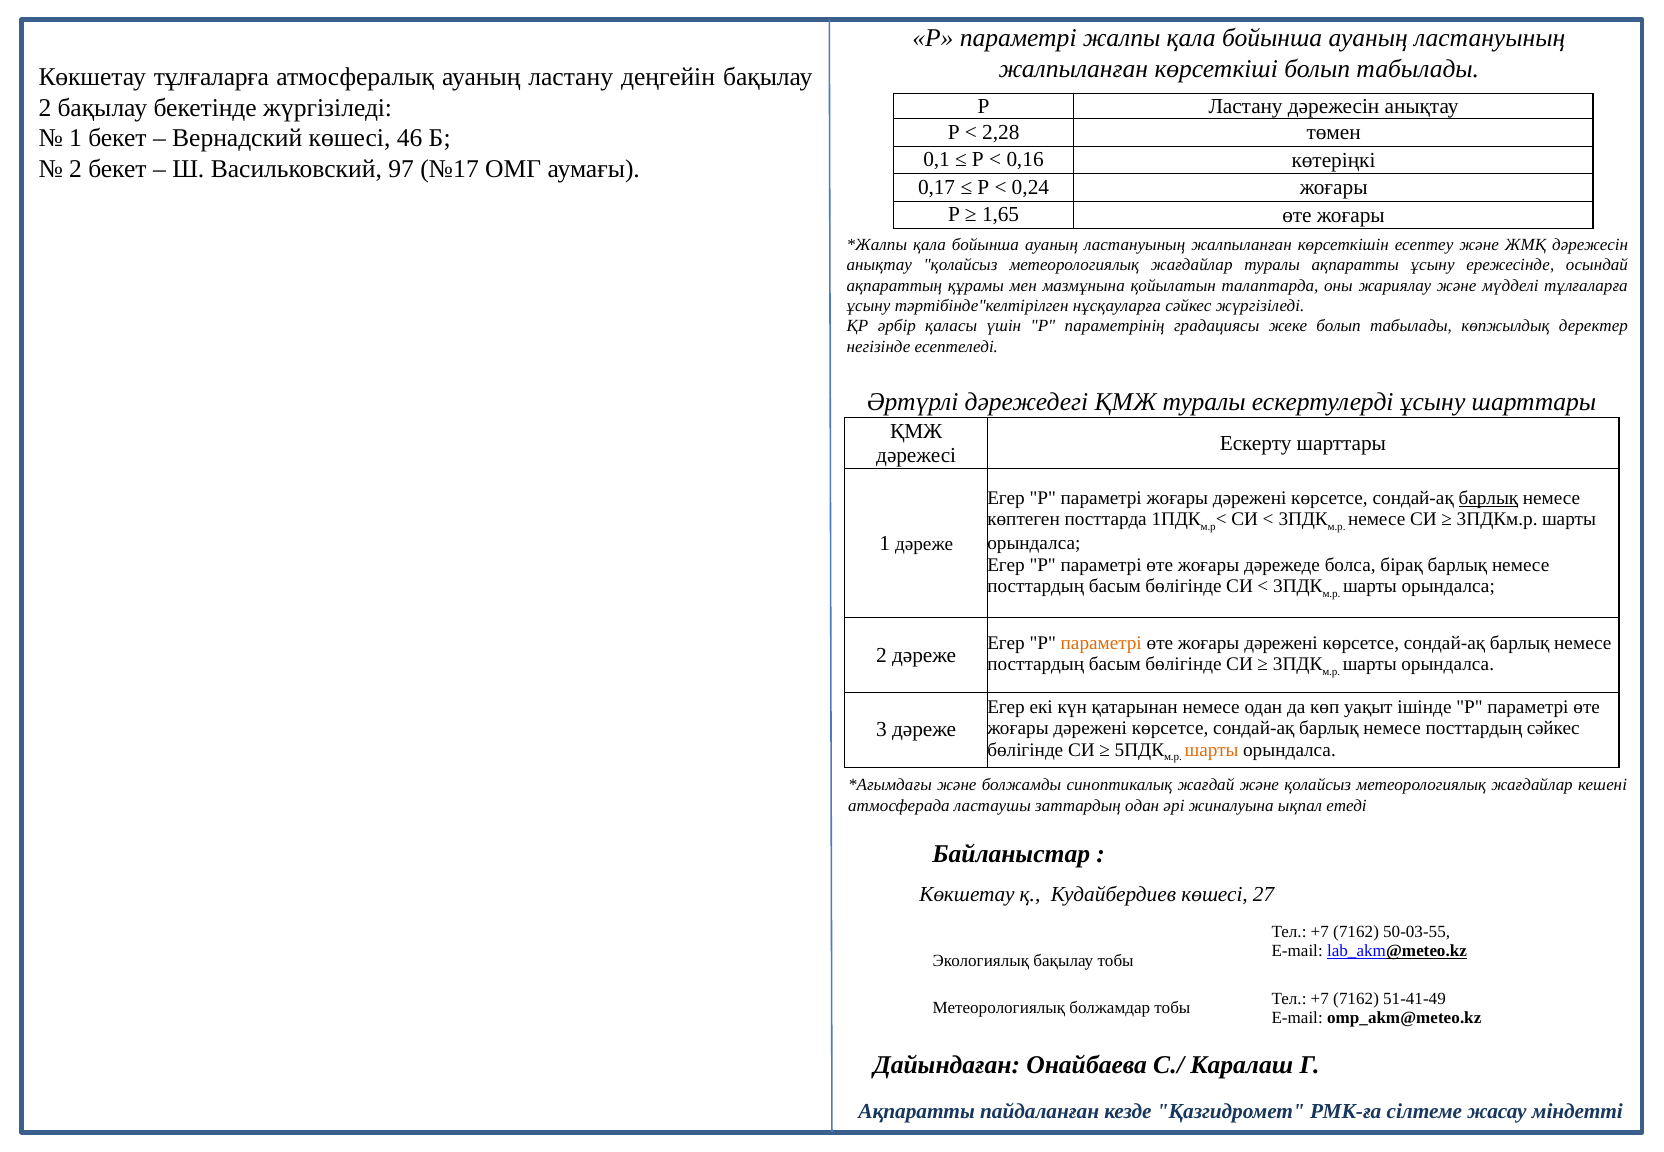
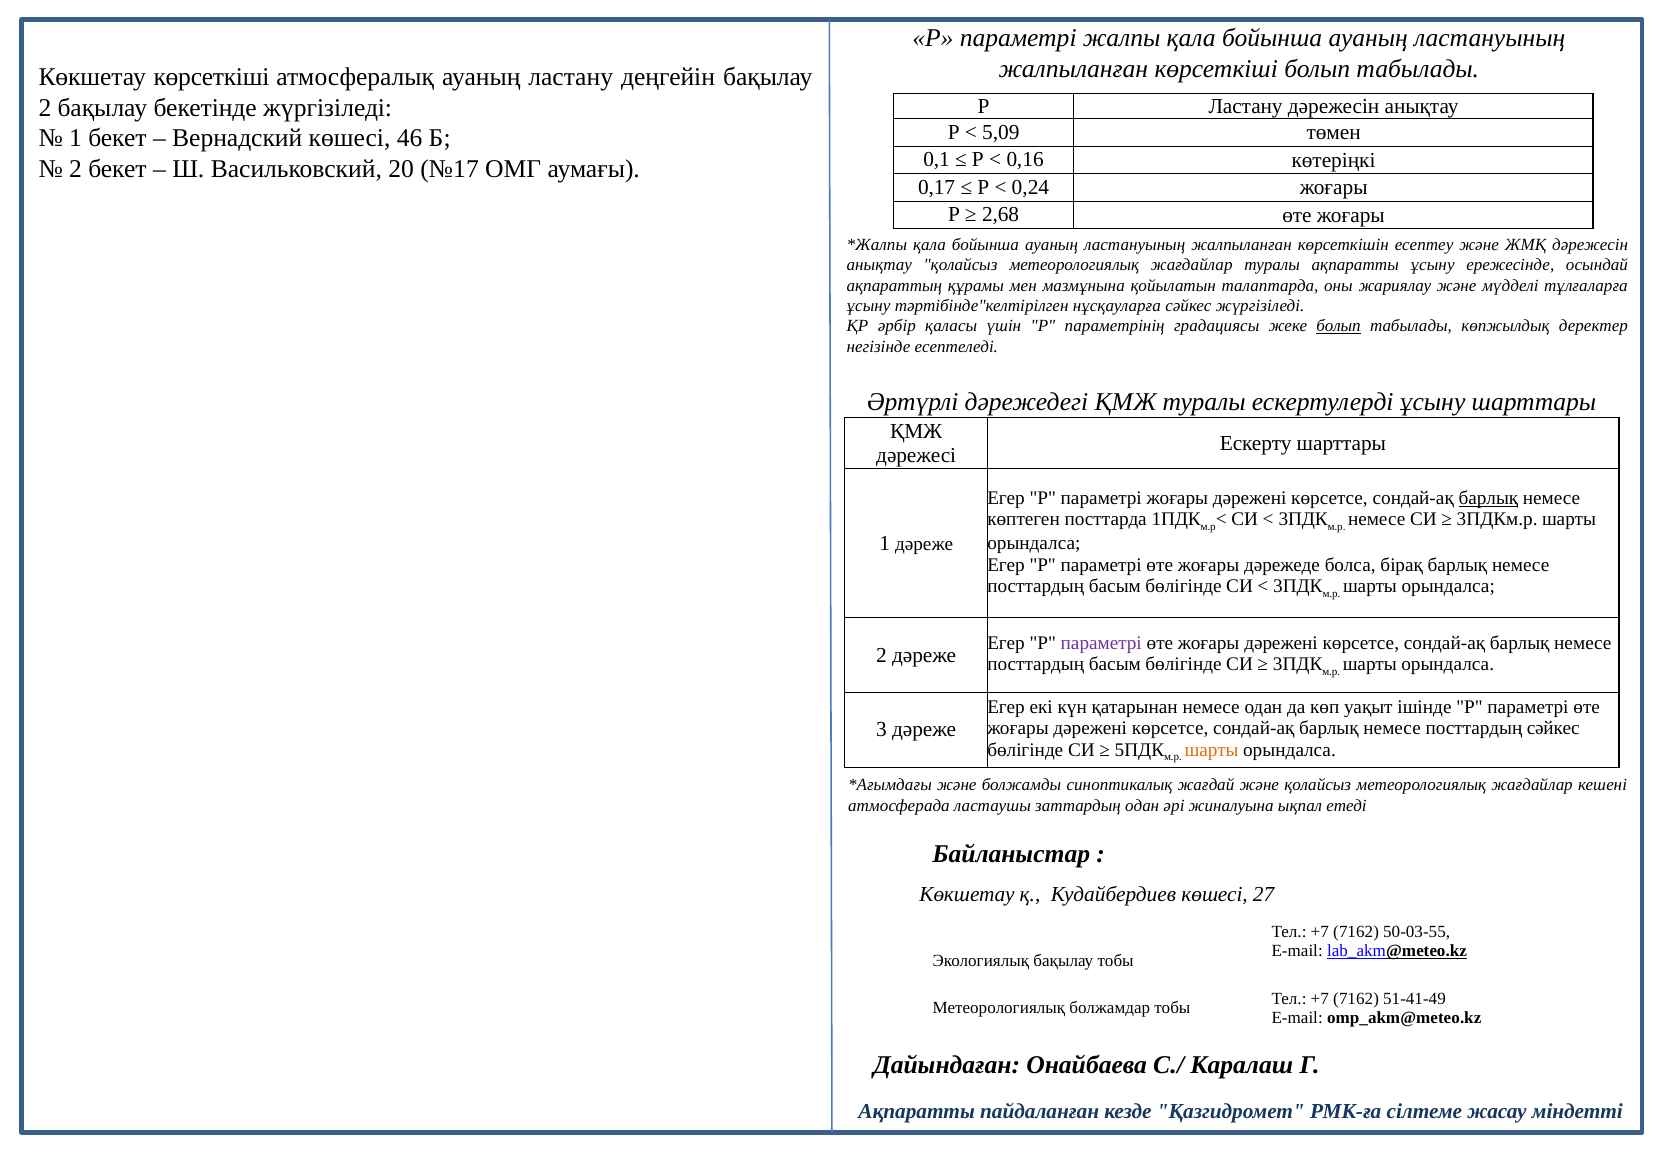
Көкшетау тұлғаларға: тұлғаларға -> көрсеткіші
2,28: 2,28 -> 5,09
97: 97 -> 20
1,65: 1,65 -> 2,68
болып at (1339, 326) underline: none -> present
параметрі at (1101, 643) colour: orange -> purple
